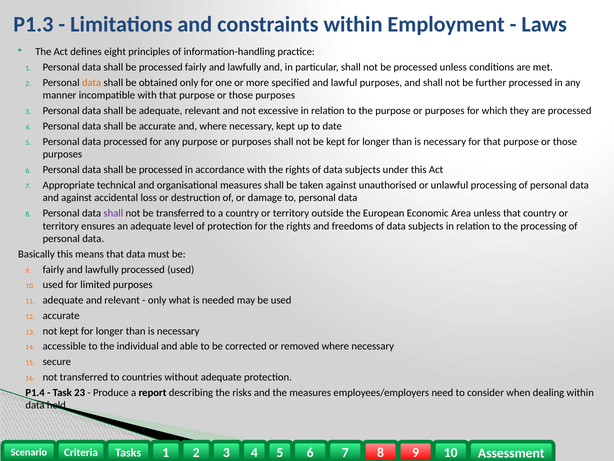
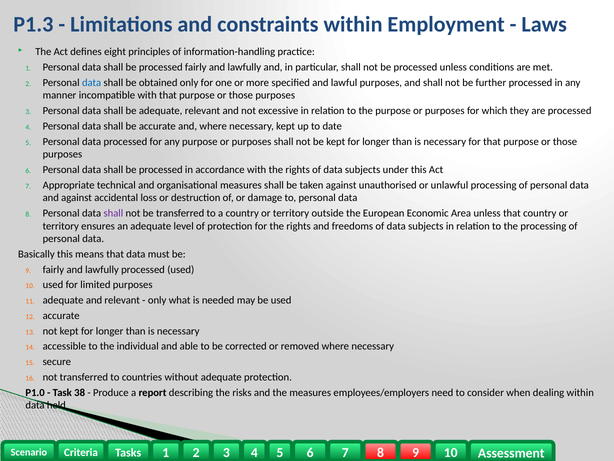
data at (92, 83) colour: orange -> blue
P1.4: P1.4 -> P1.0
23: 23 -> 38
